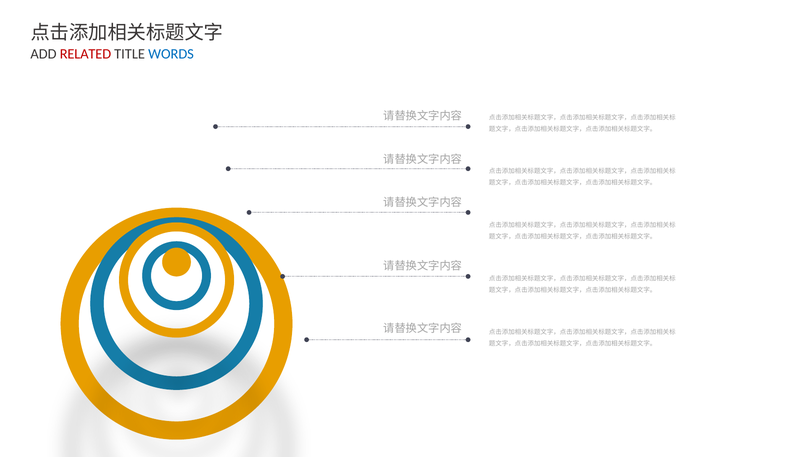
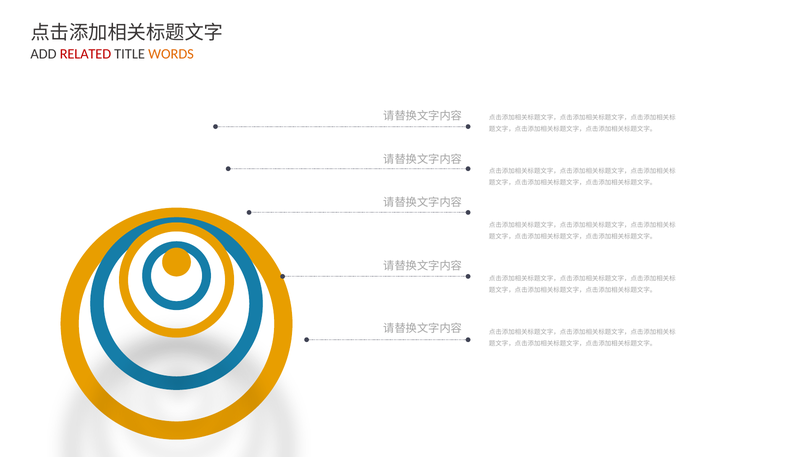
WORDS colour: blue -> orange
